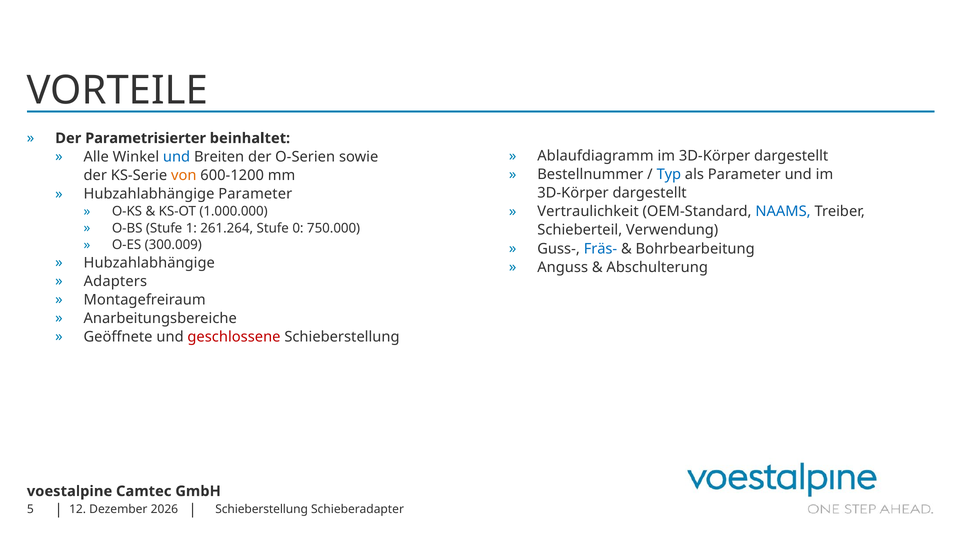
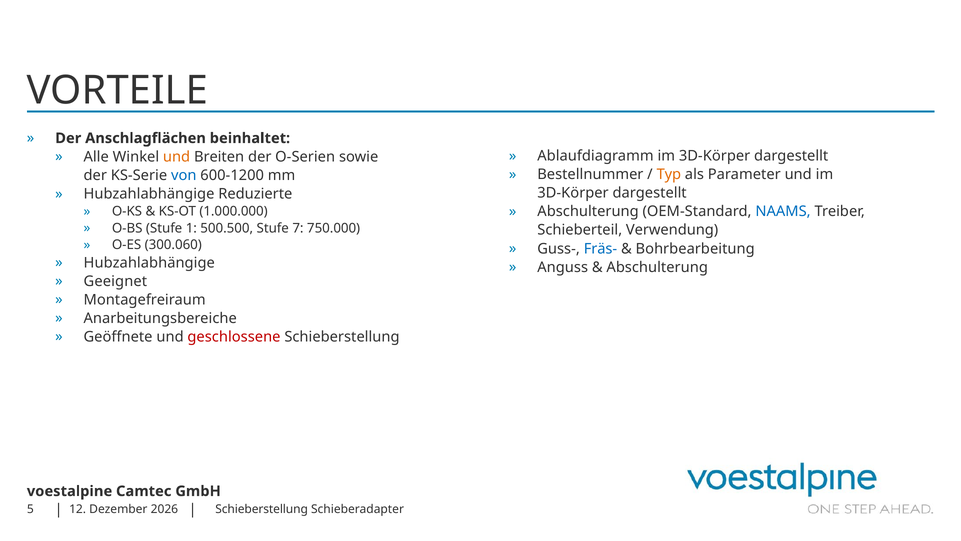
Parametrisierter: Parametrisierter -> Anschlagflächen
und at (177, 157) colour: blue -> orange
Typ colour: blue -> orange
von colour: orange -> blue
Hubzahlabhängige Parameter: Parameter -> Reduzierte
Vertraulichkeit at (588, 211): Vertraulichkeit -> Abschulterung
261.264: 261.264 -> 500.500
0: 0 -> 7
300.009: 300.009 -> 300.060
Adapters: Adapters -> Geeignet
